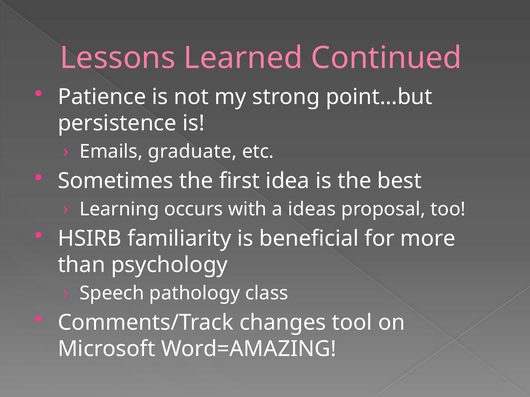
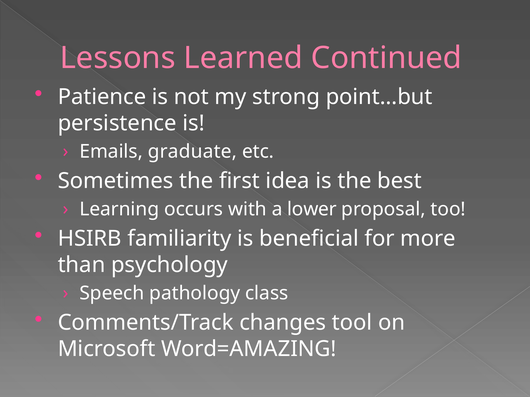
ideas: ideas -> lower
